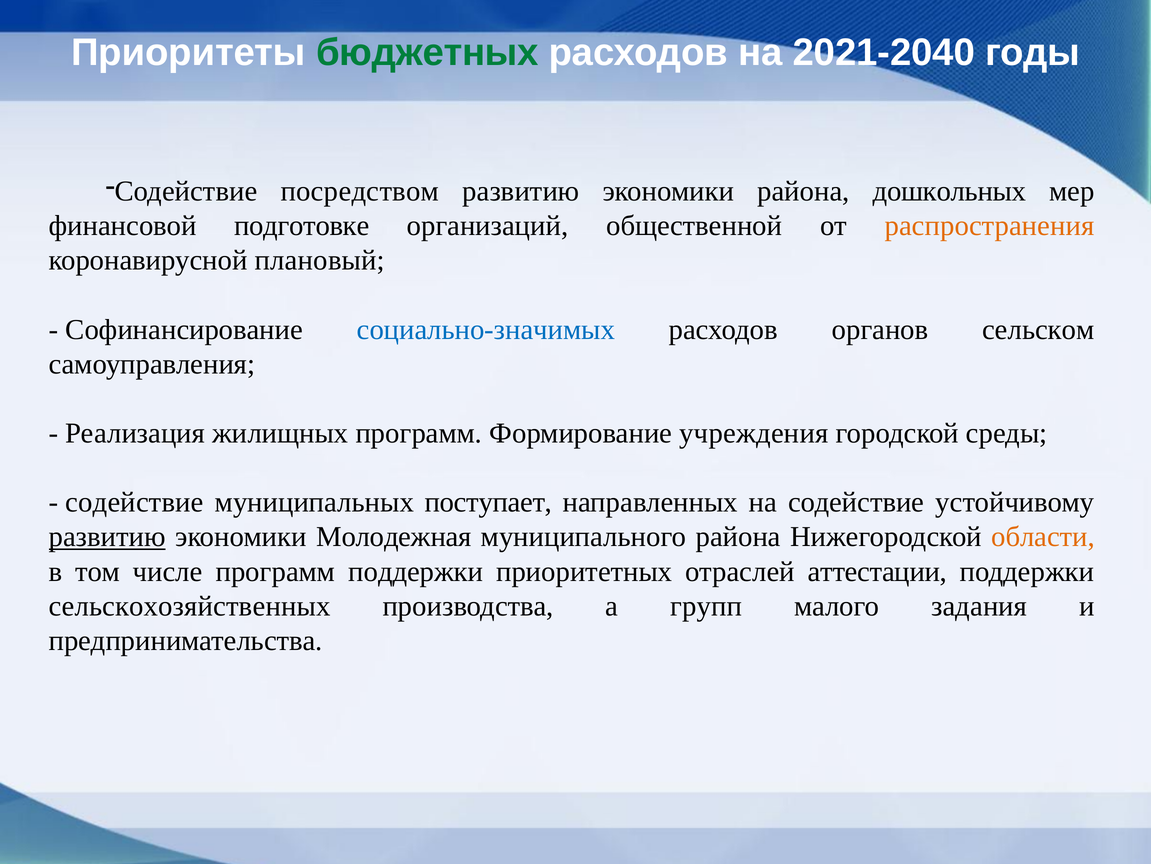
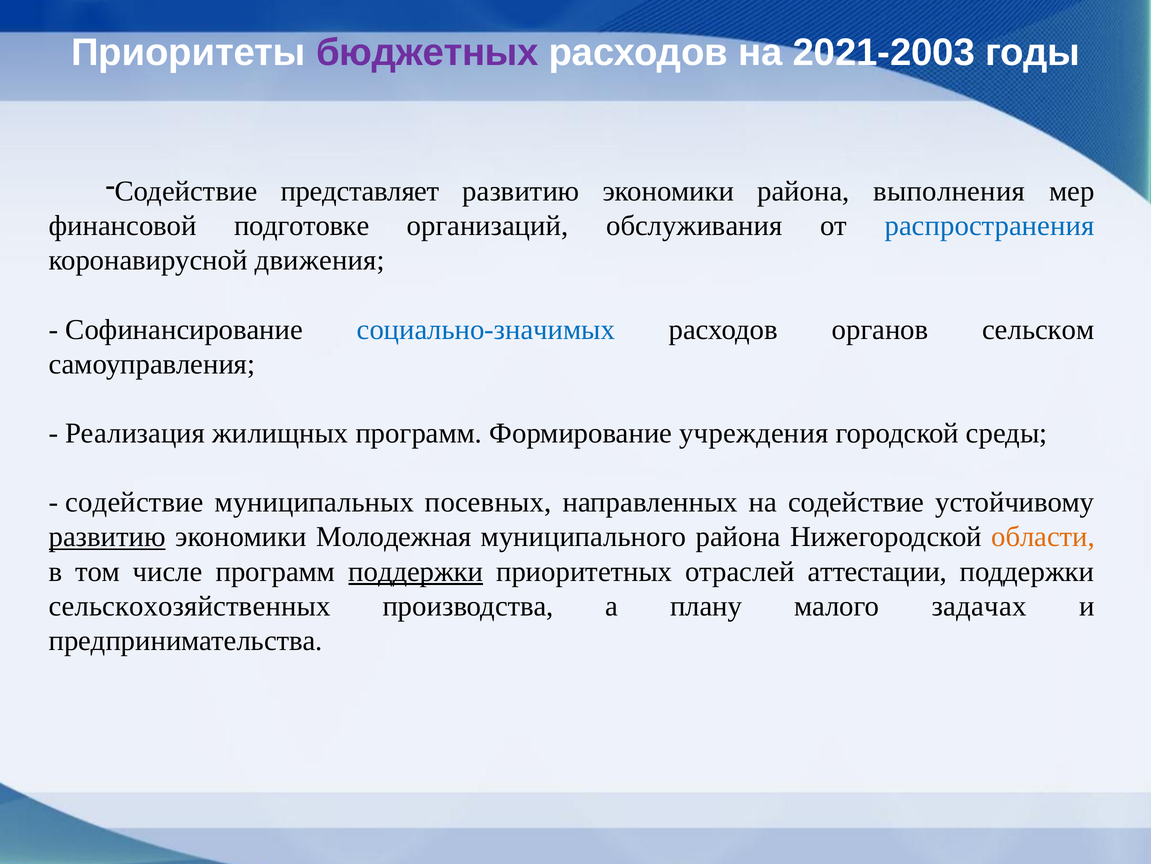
бюджетных colour: green -> purple
2021-2040: 2021-2040 -> 2021-2003
посредством: посредством -> представляет
дошкольных: дошкольных -> выполнения
общественной: общественной -> обслуживания
распространения colour: orange -> blue
плановый: плановый -> движения
поступает: поступает -> посевных
поддержки at (416, 571) underline: none -> present
групп: групп -> плану
задания: задания -> задачах
